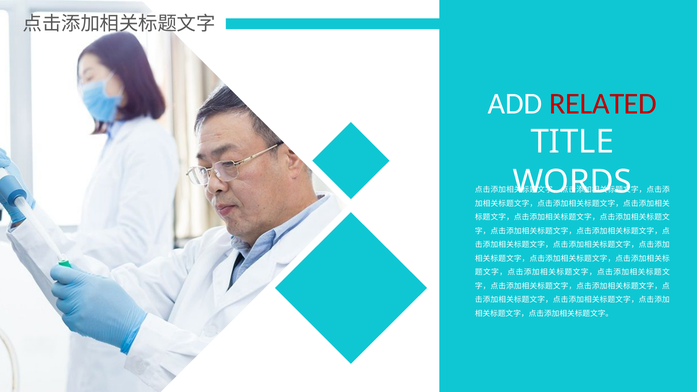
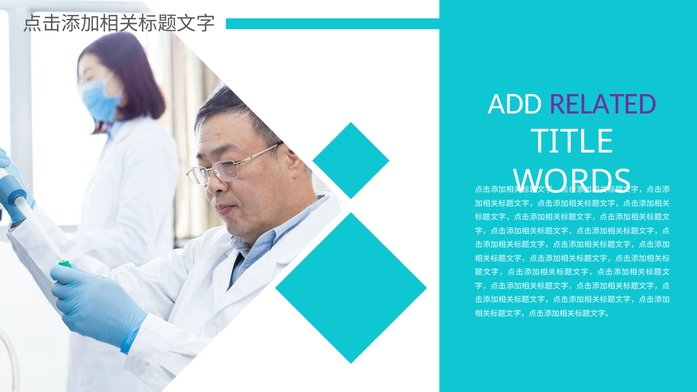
RELATED colour: red -> purple
